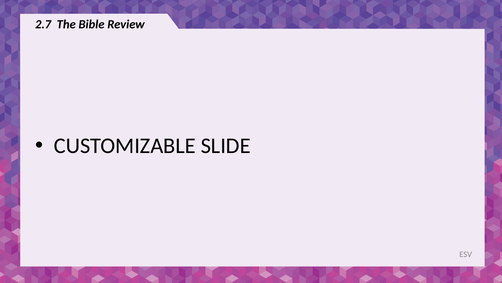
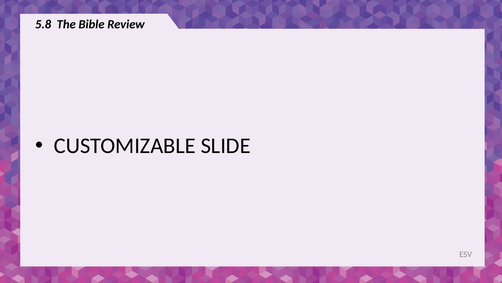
2.7: 2.7 -> 5.8
